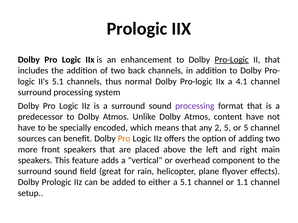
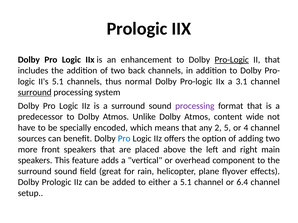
4.1: 4.1 -> 3.1
surround at (35, 93) underline: none -> present
content have: have -> wide
or 5: 5 -> 4
Pro at (124, 139) colour: orange -> blue
1.1: 1.1 -> 6.4
